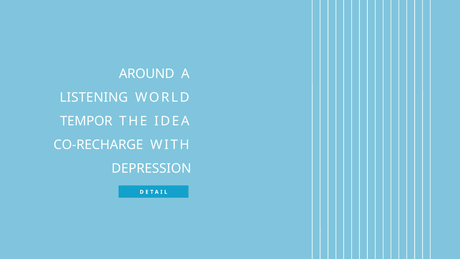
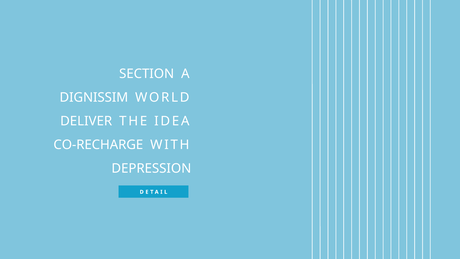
AROUND: AROUND -> SECTION
LISTENING: LISTENING -> DIGNISSIM
TEMPOR: TEMPOR -> DELIVER
